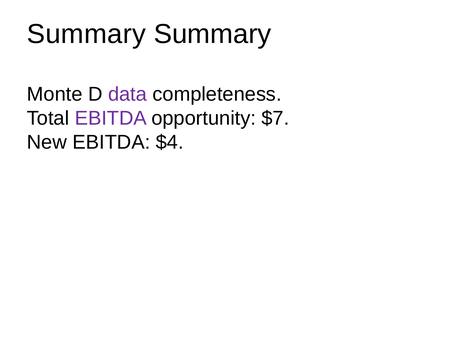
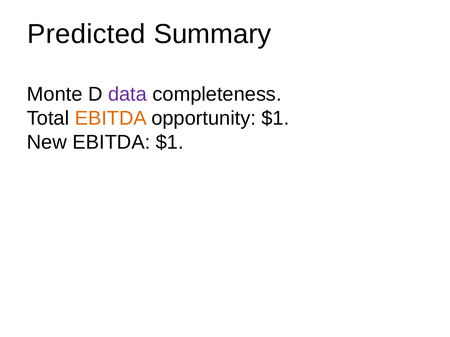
Summary at (86, 34): Summary -> Predicted
EBITDA at (111, 118) colour: purple -> orange
opportunity $7: $7 -> $1
EBITDA $4: $4 -> $1
